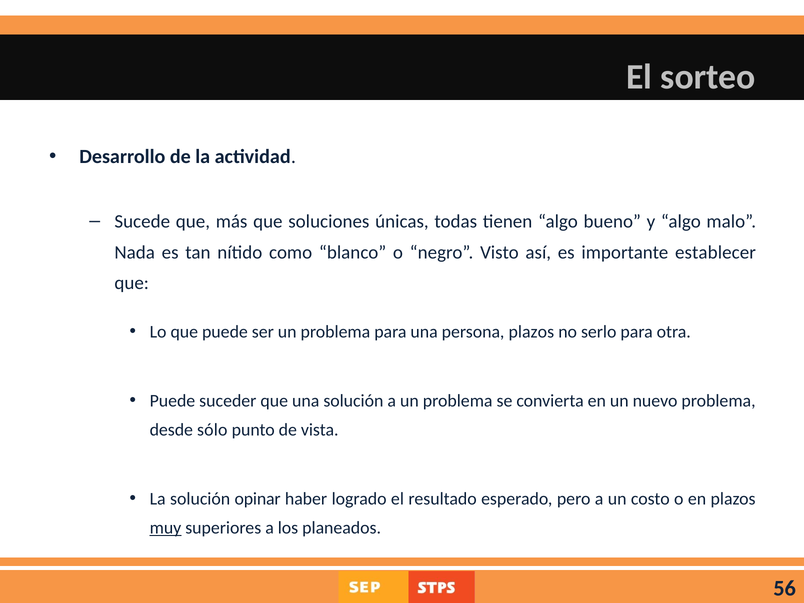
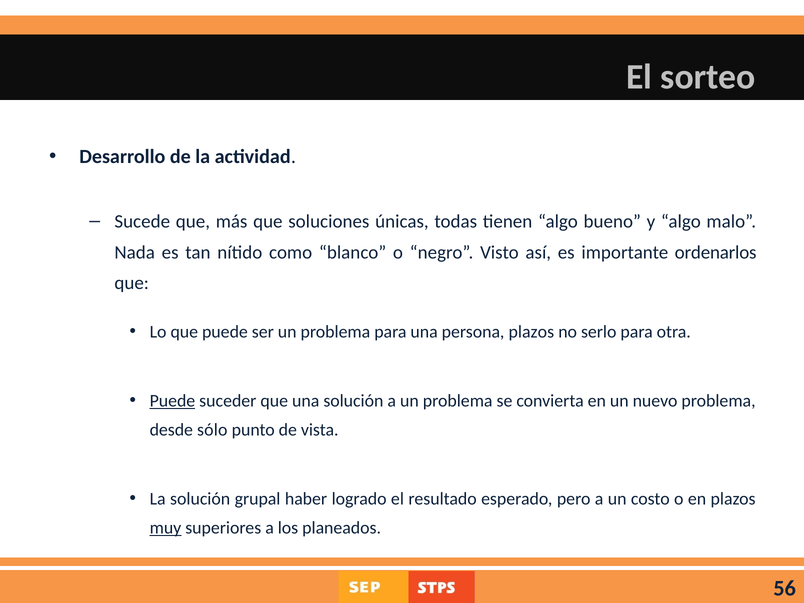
establecer: establecer -> ordenarlos
Puede at (172, 401) underline: none -> present
opinar: opinar -> grupal
